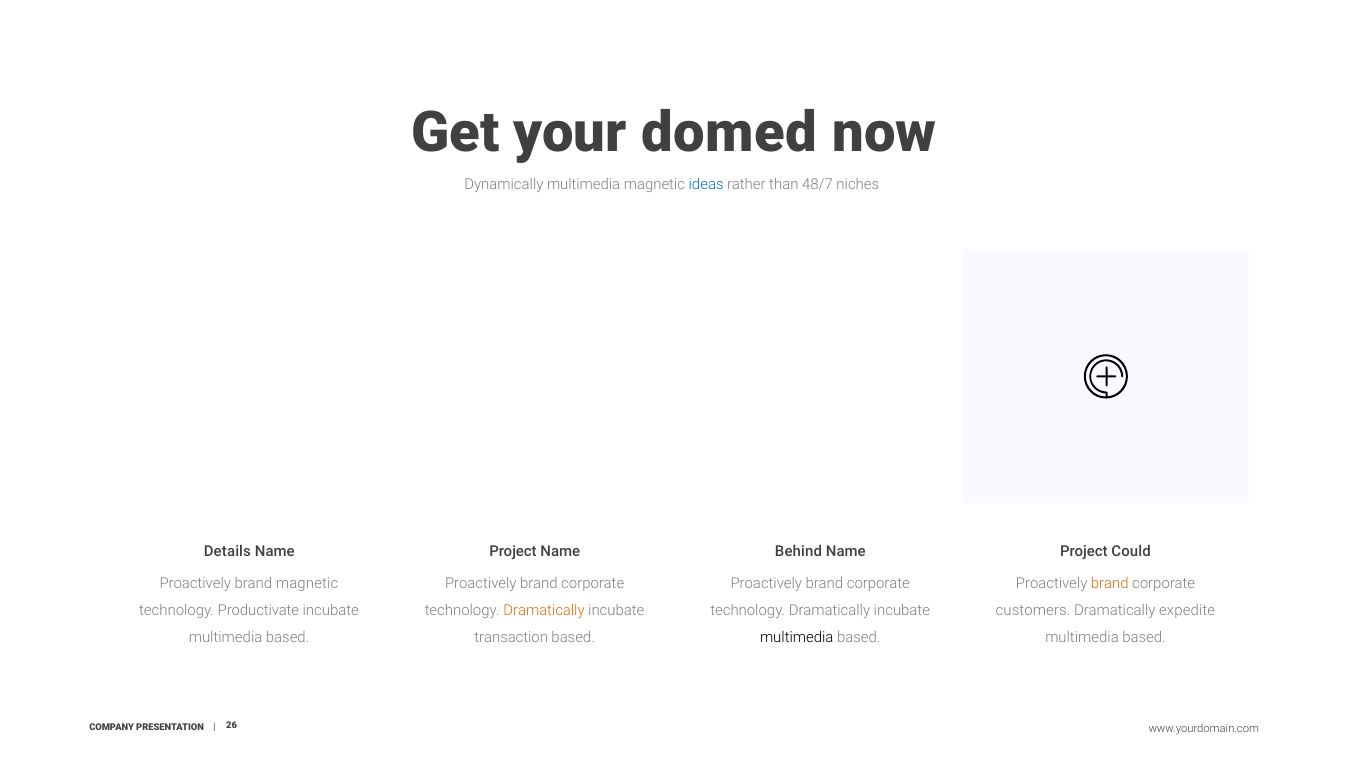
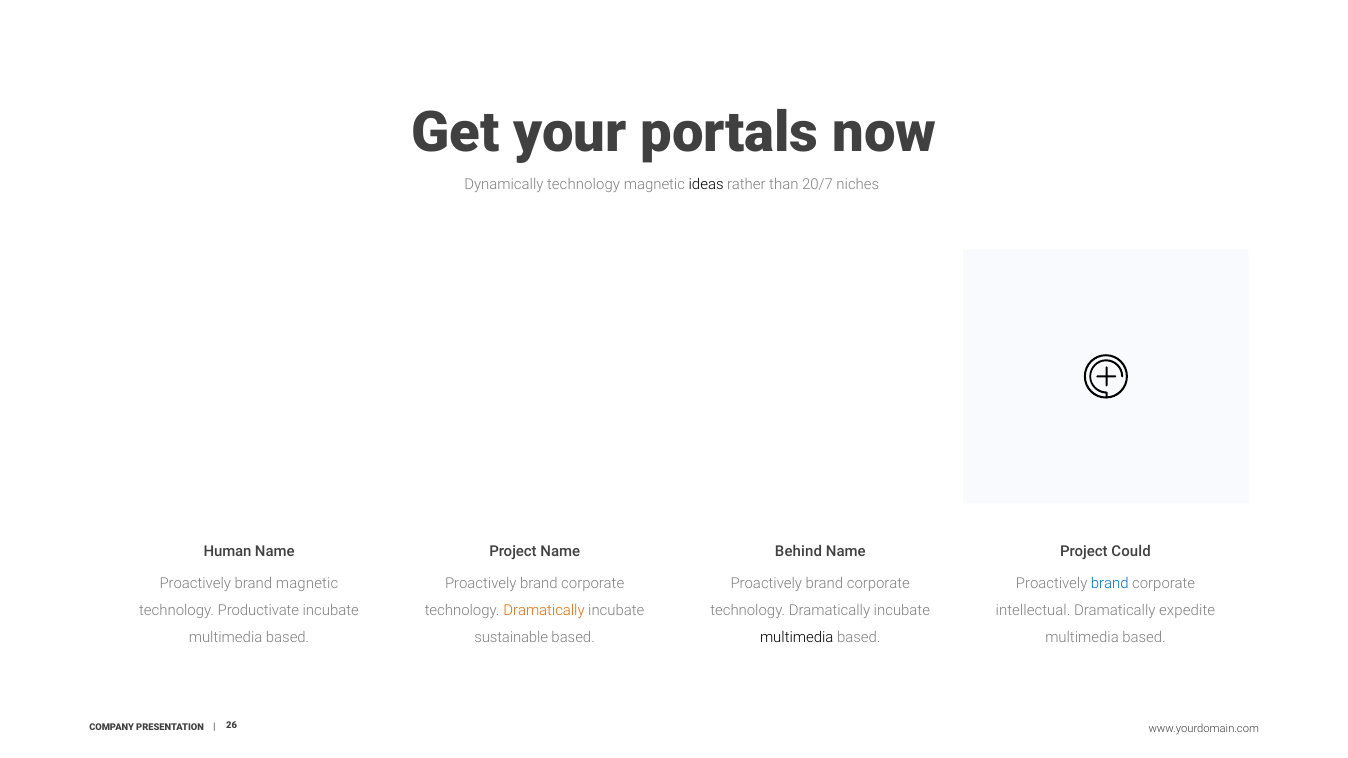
domed: domed -> portals
Dynamically multimedia: multimedia -> technology
ideas colour: blue -> black
48/7: 48/7 -> 20/7
Details: Details -> Human
brand at (1110, 584) colour: orange -> blue
customers: customers -> intellectual
transaction: transaction -> sustainable
